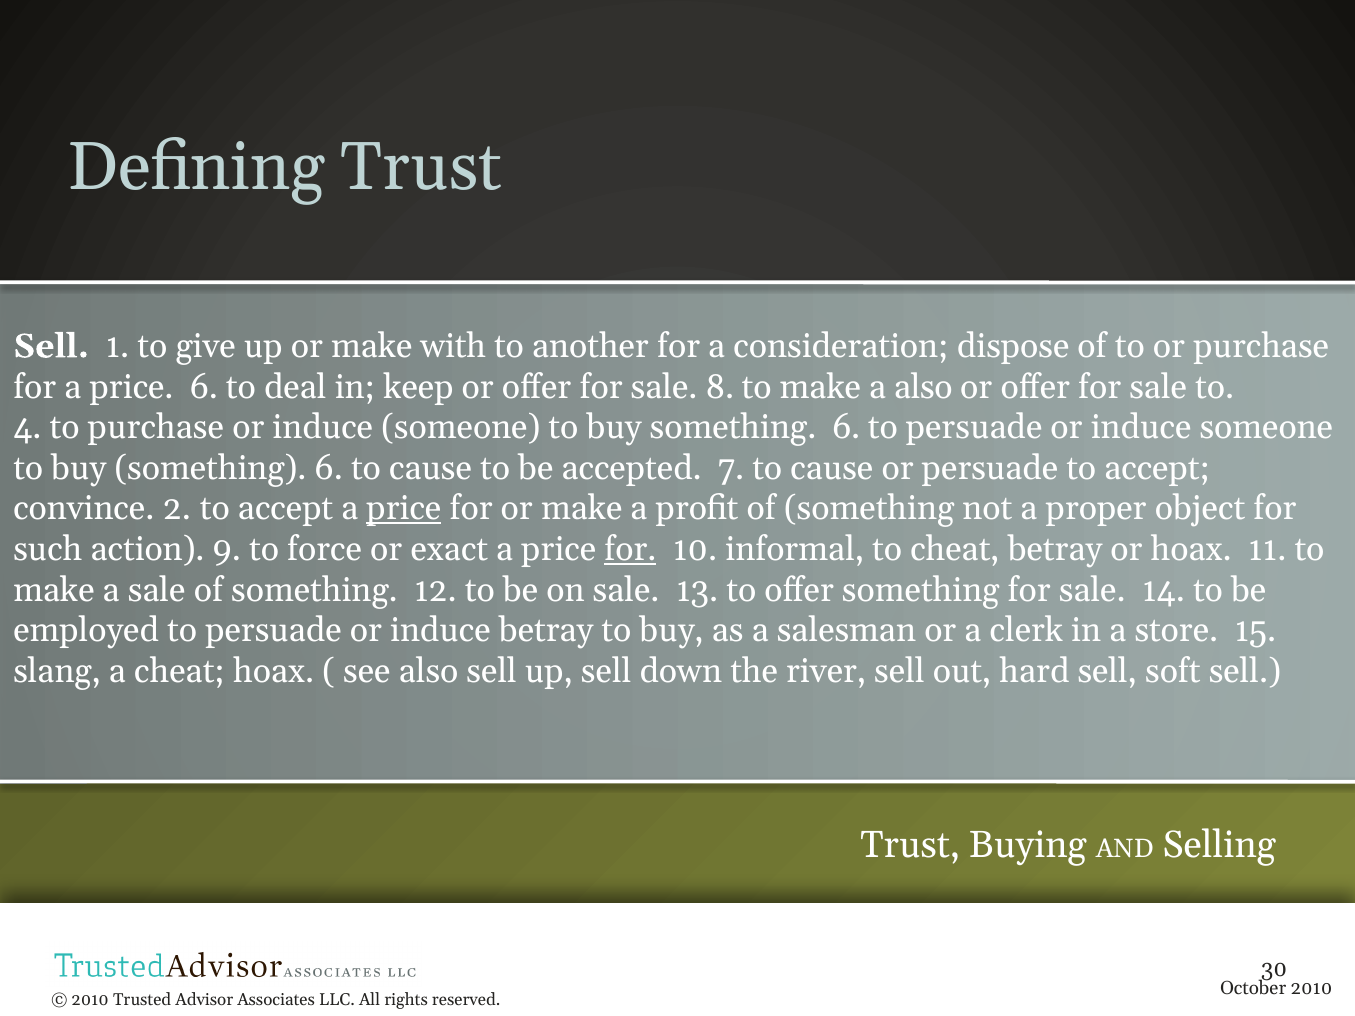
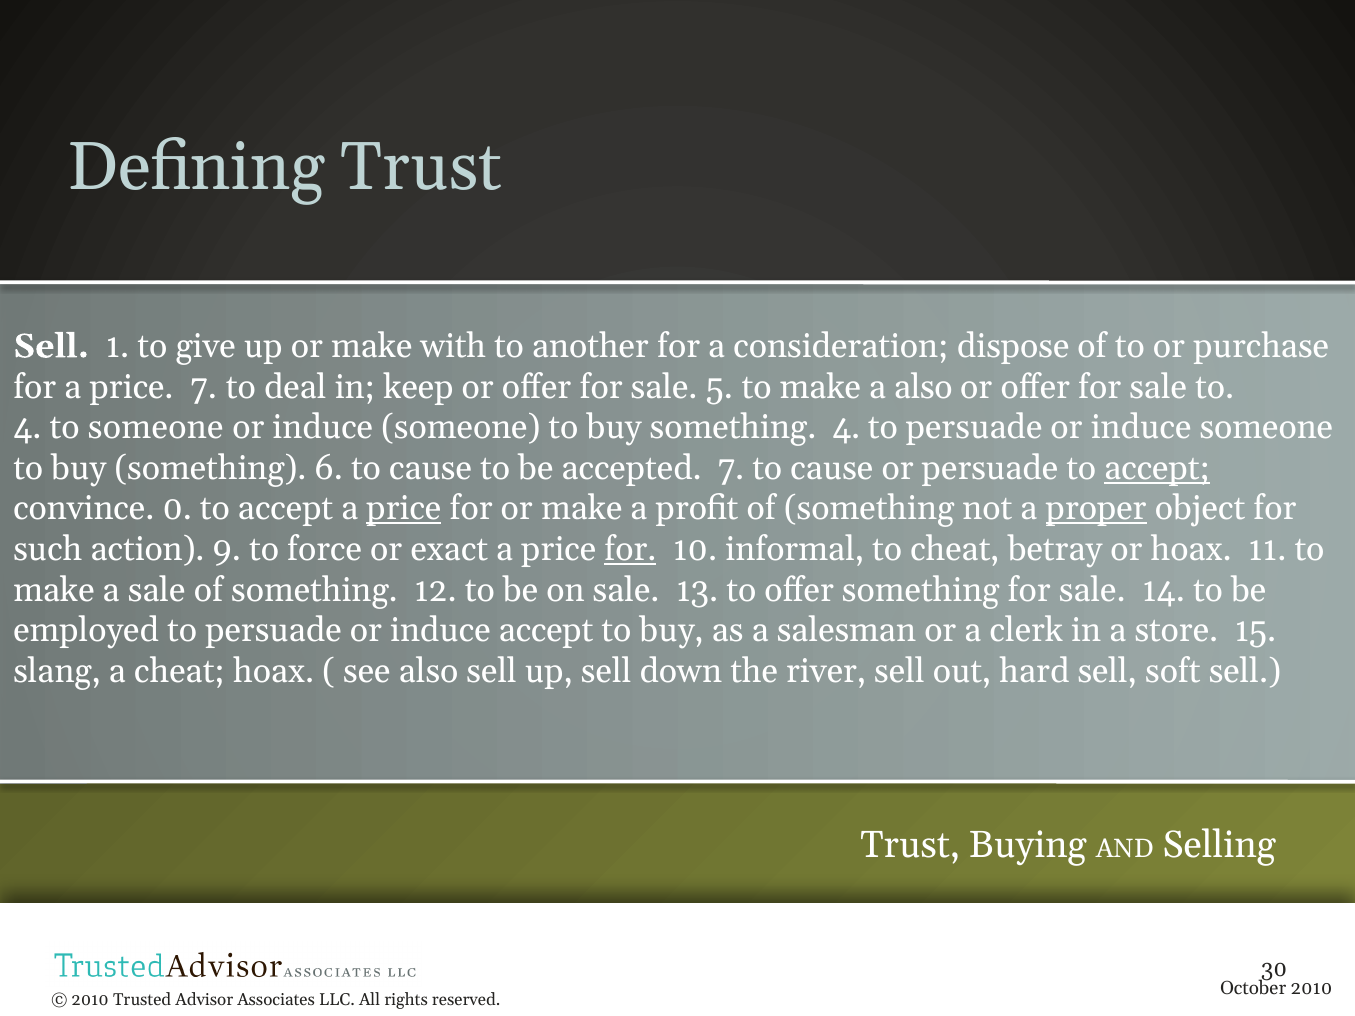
price 6: 6 -> 7
8: 8 -> 5
to purchase: purchase -> someone
6 at (846, 428): 6 -> 4
accept at (1157, 468) underline: none -> present
2: 2 -> 0
proper underline: none -> present
induce betray: betray -> accept
